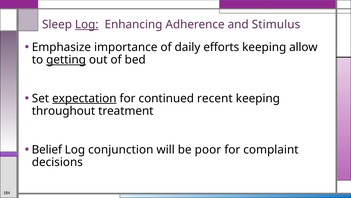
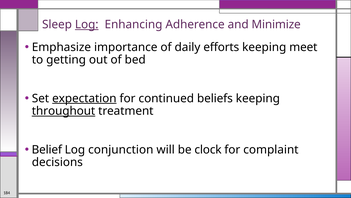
Stimulus: Stimulus -> Minimize
allow: allow -> meet
getting underline: present -> none
recent: recent -> beliefs
throughout underline: none -> present
poor: poor -> clock
